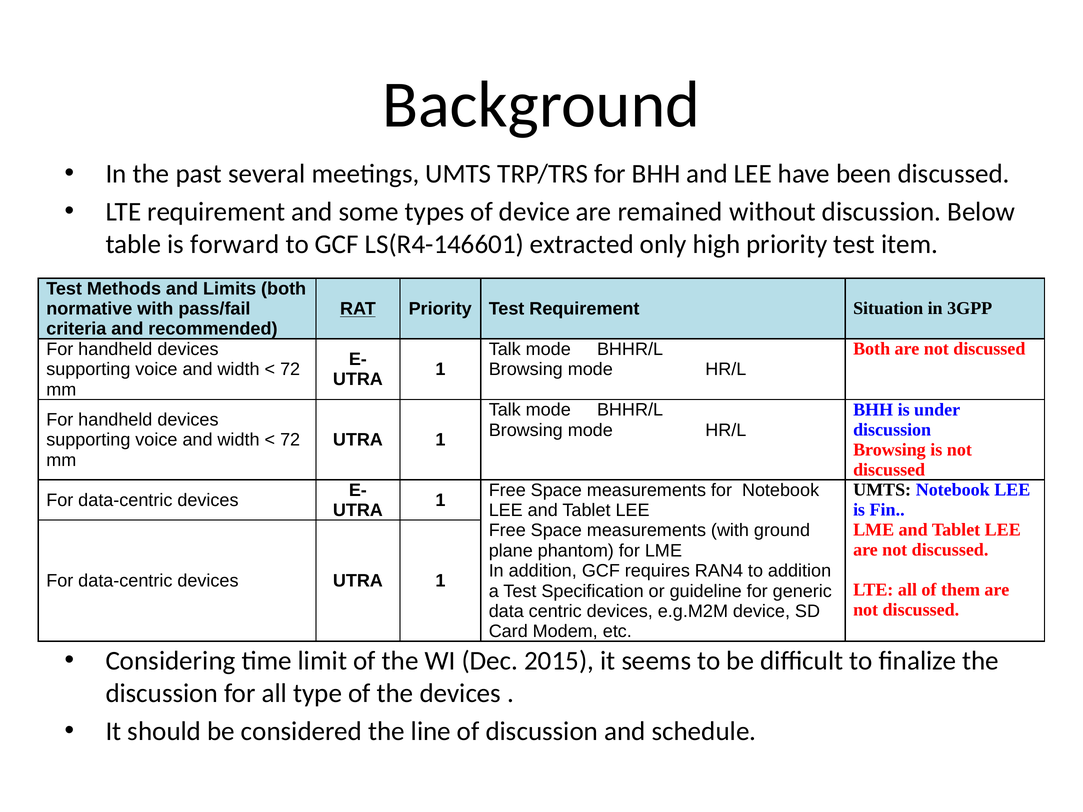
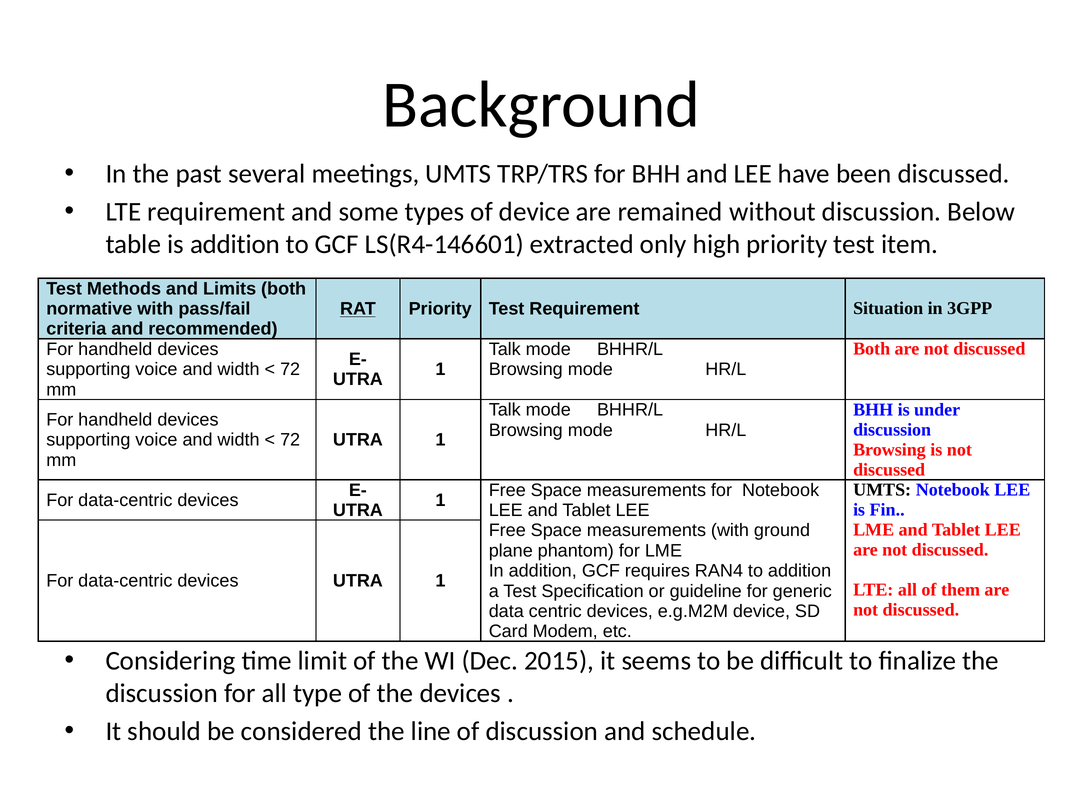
is forward: forward -> addition
